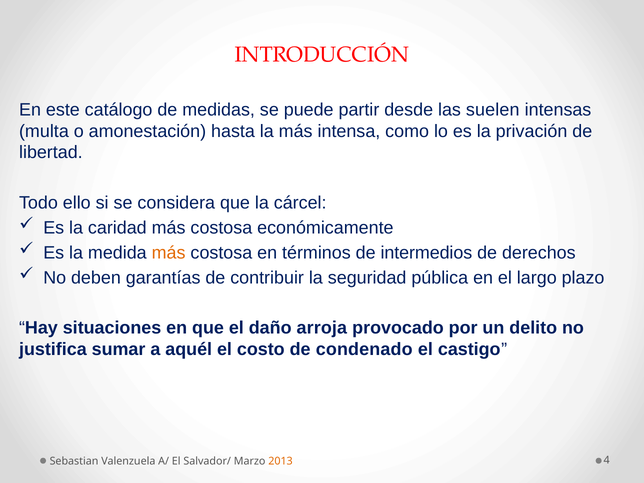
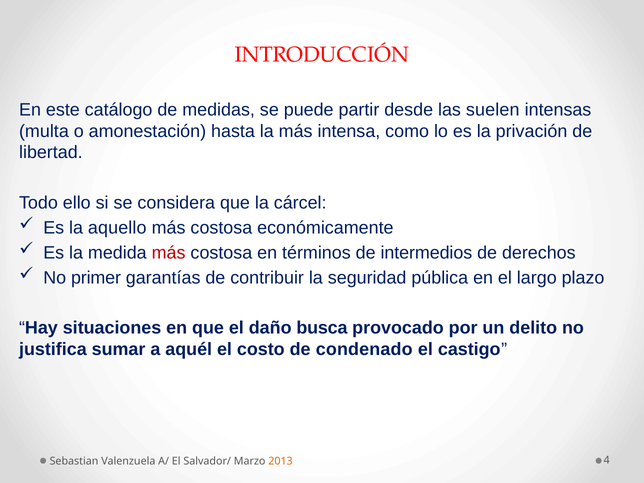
caridad: caridad -> aquello
más at (169, 253) colour: orange -> red
deben: deben -> primer
arroja: arroja -> busca
